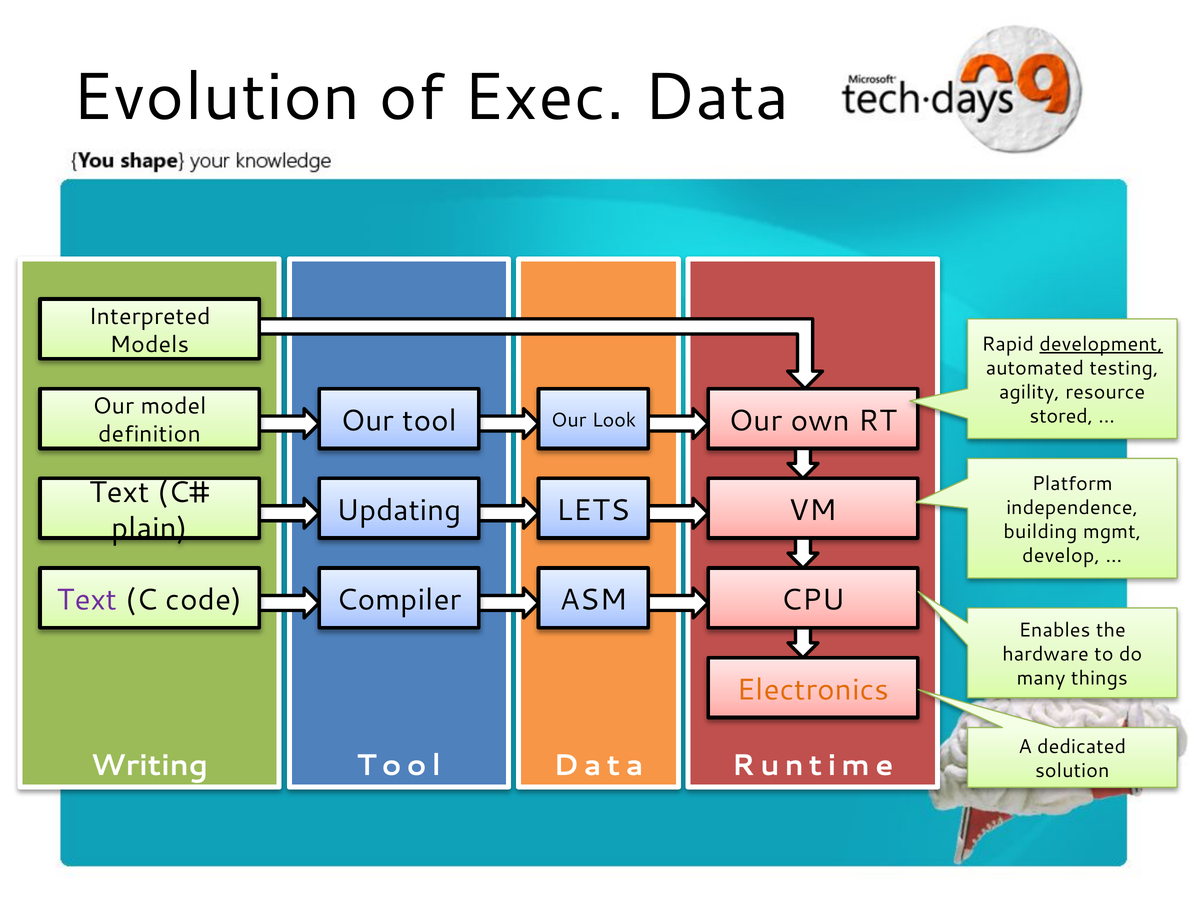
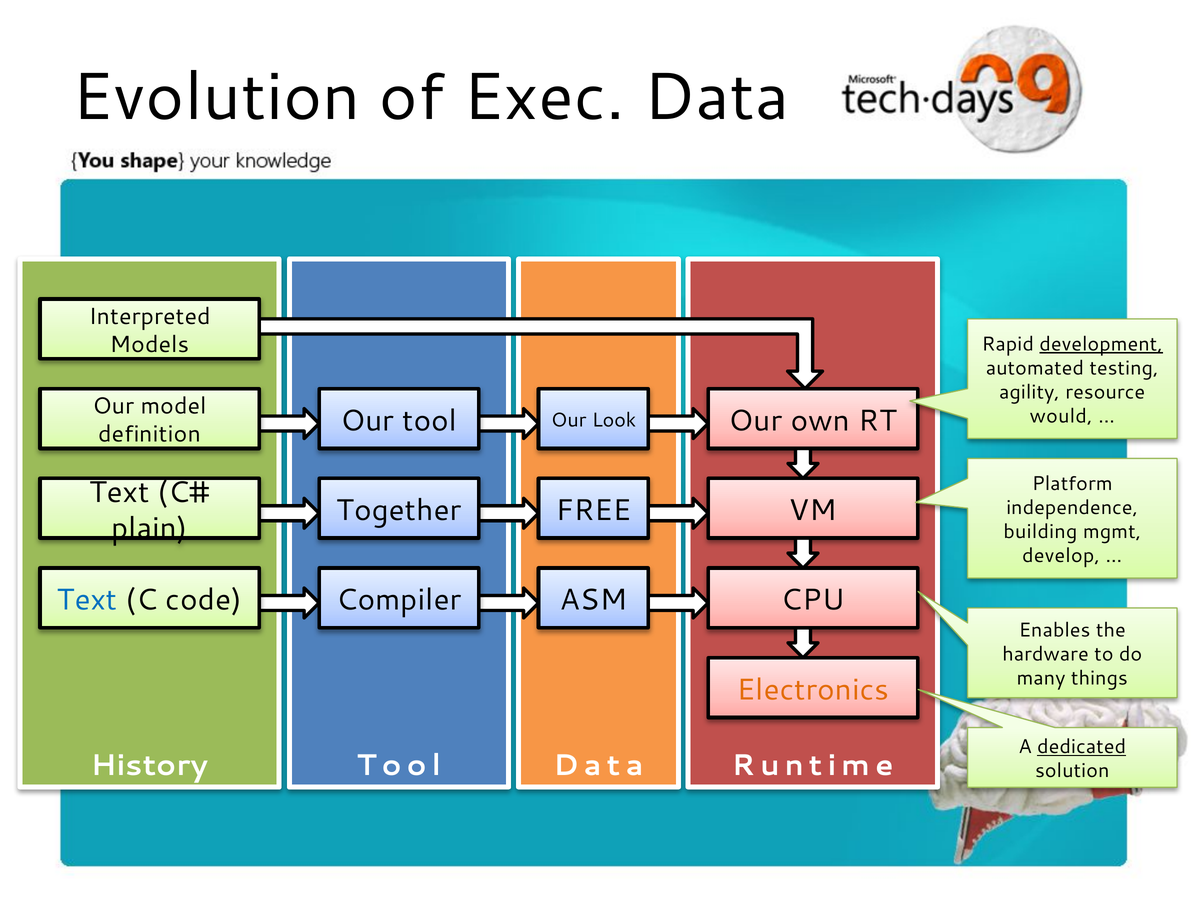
stored: stored -> would
Updating: Updating -> Together
LETS: LETS -> FREE
Text at (87, 601) colour: purple -> blue
dedicated underline: none -> present
Writing: Writing -> History
